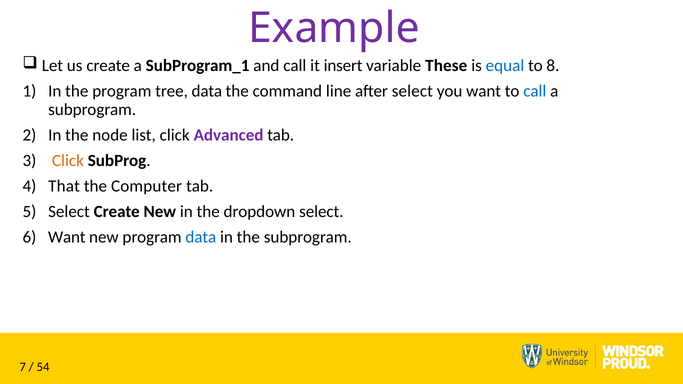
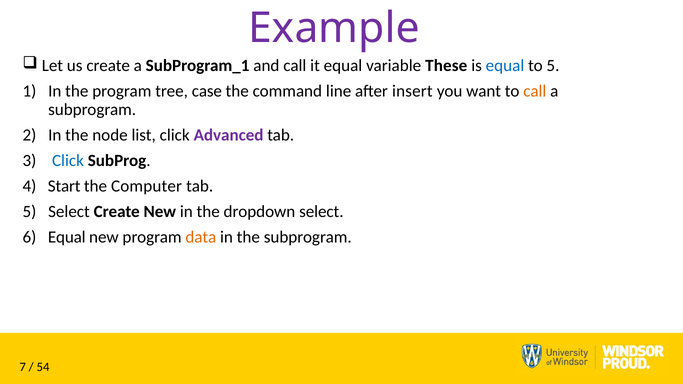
it insert: insert -> equal
to 8: 8 -> 5
tree data: data -> case
after select: select -> insert
call at (535, 91) colour: blue -> orange
Click at (68, 161) colour: orange -> blue
That: That -> Start
Want at (67, 237): Want -> Equal
data at (201, 237) colour: blue -> orange
